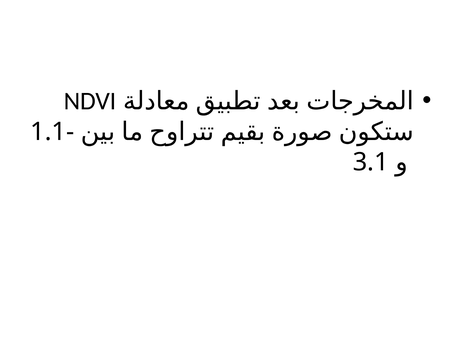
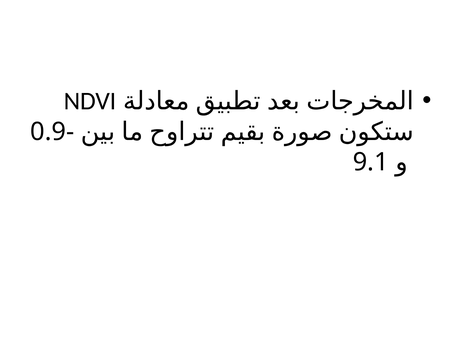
1.1: 1.1 -> 0.9
3.1: 3.1 -> 9.1
